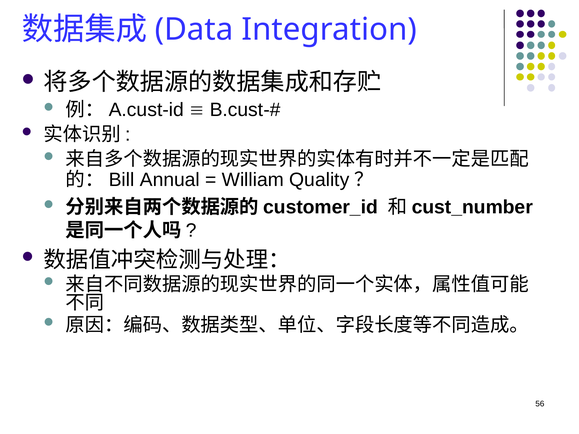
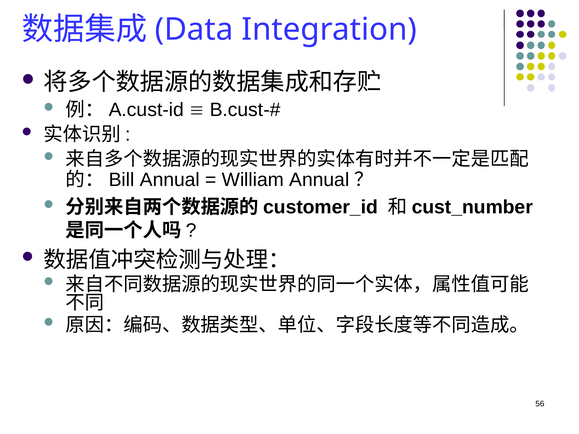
William Quality: Quality -> Annual
